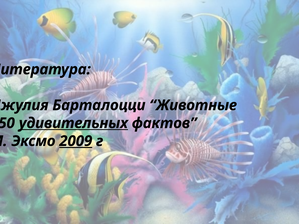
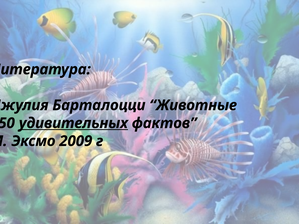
2009 underline: present -> none
